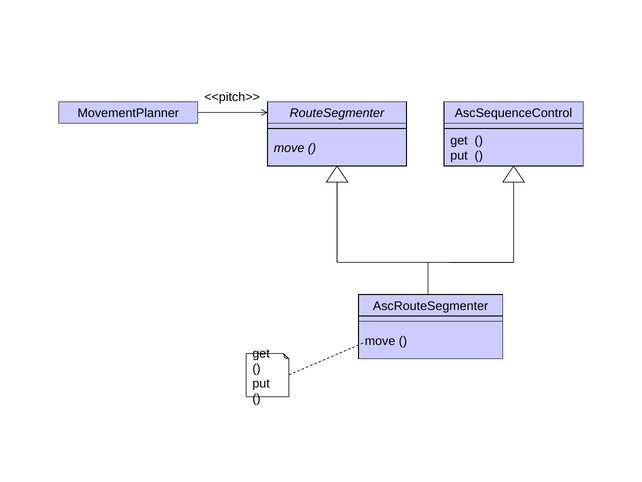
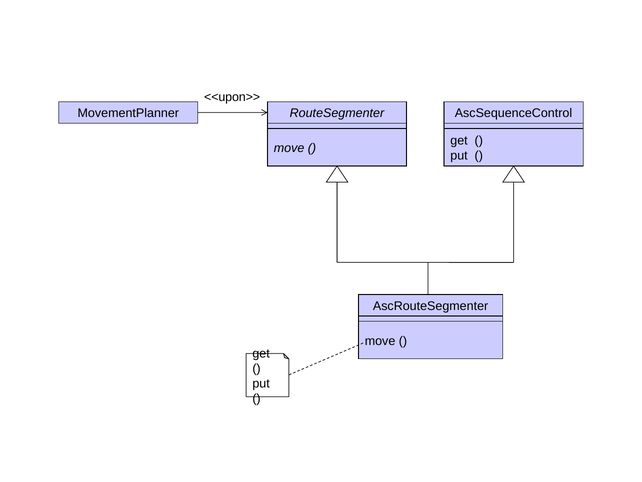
<<pitch>>: <<pitch>> -> <<upon>>
